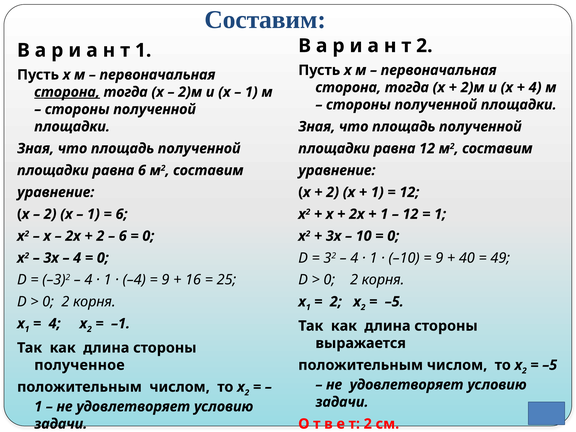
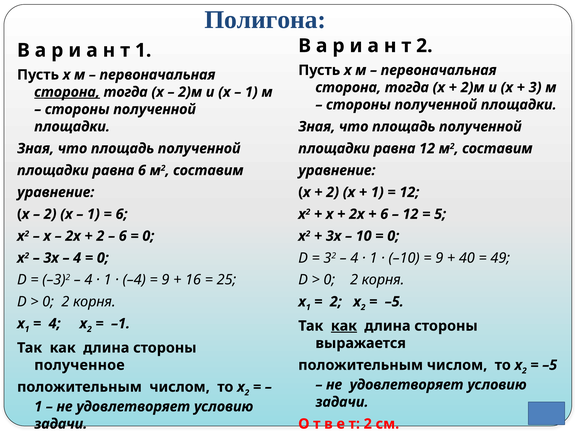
Составим at (265, 20): Составим -> Полигона
4 at (535, 87): 4 -> 3
1 at (384, 214): 1 -> 6
1 at (440, 214): 1 -> 5
как at (344, 326) underline: none -> present
